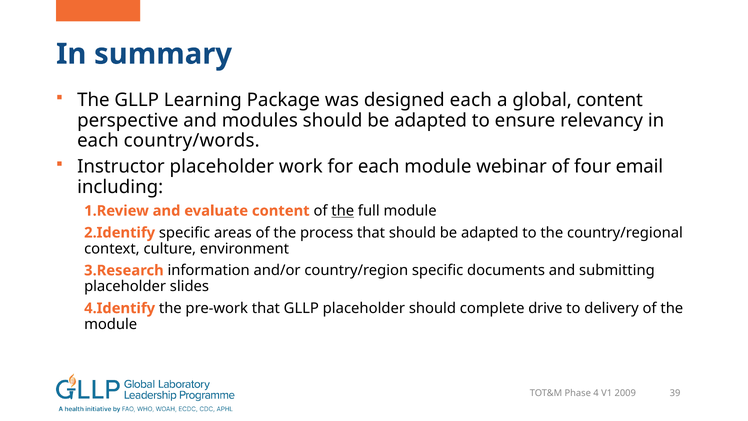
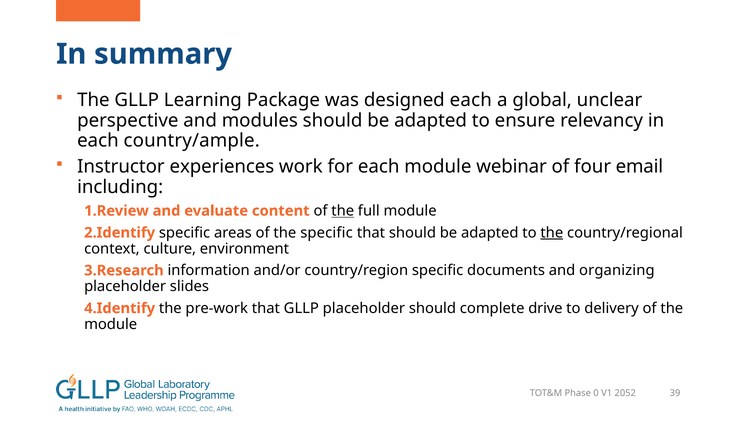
global content: content -> unclear
country/words: country/words -> country/ample
Instructor placeholder: placeholder -> experiences
the process: process -> specific
the at (552, 233) underline: none -> present
submitting: submitting -> organizing
4: 4 -> 0
2009: 2009 -> 2052
